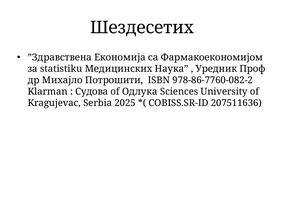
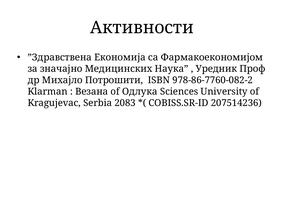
Шездесетих: Шездесетих -> Активности
statistiku: statistiku -> значајно
Судова: Судова -> Везана
2025: 2025 -> 2083
207511636: 207511636 -> 207514236
